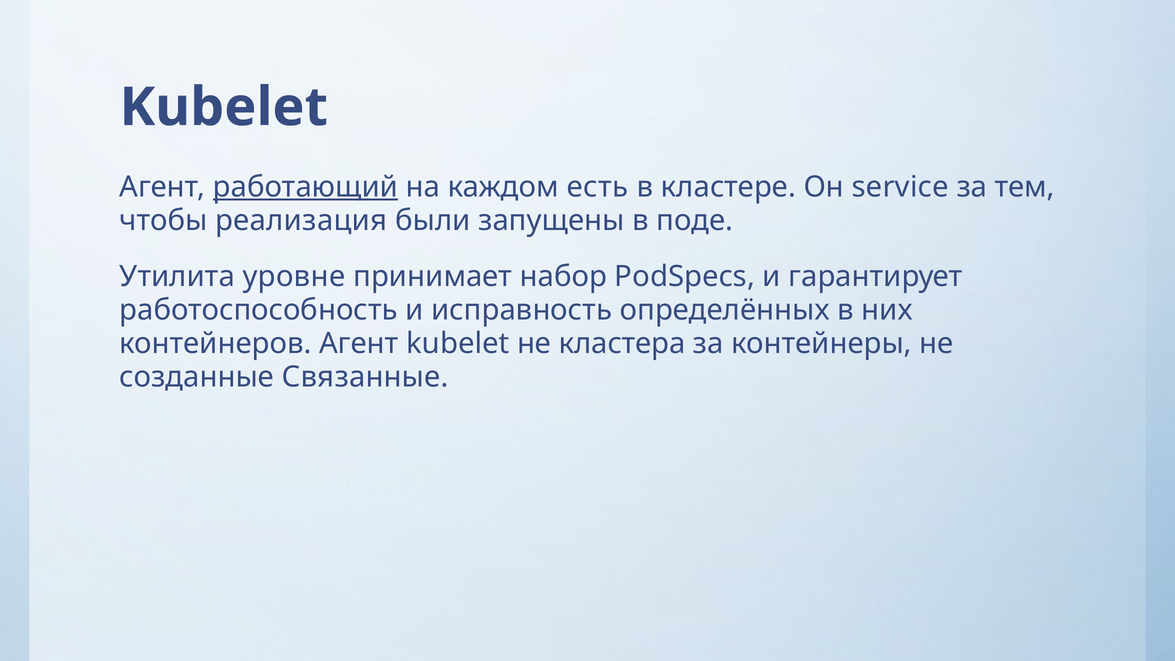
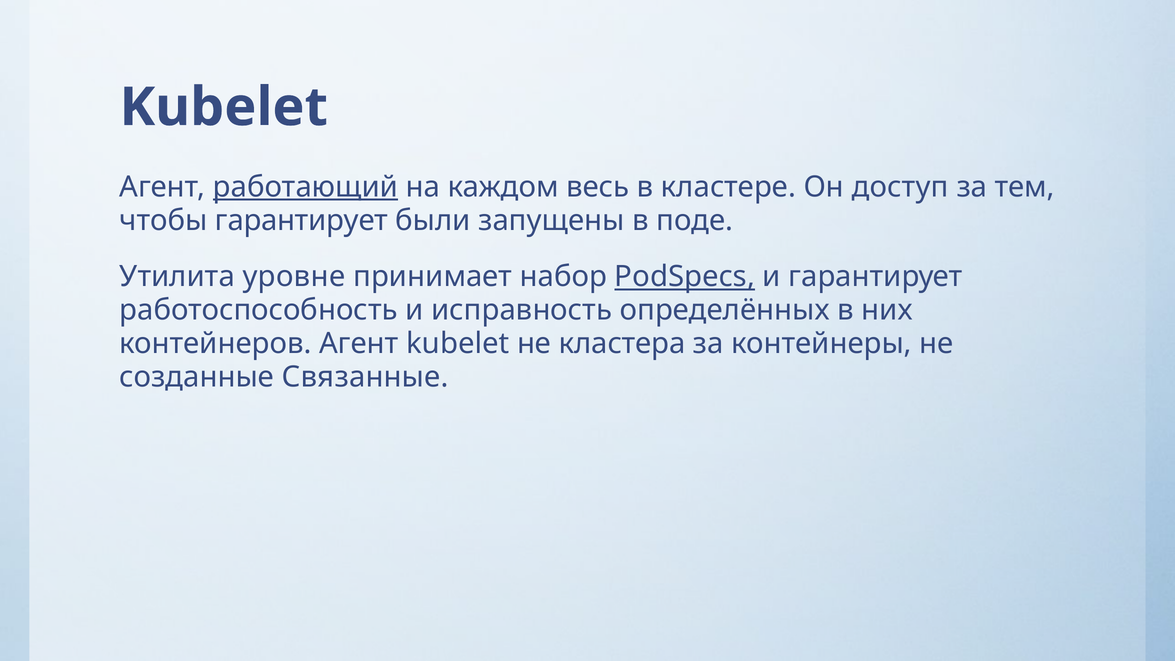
есть: есть -> весь
service: service -> доступ
чтобы реализация: реализация -> гарантирует
PodSpecs underline: none -> present
